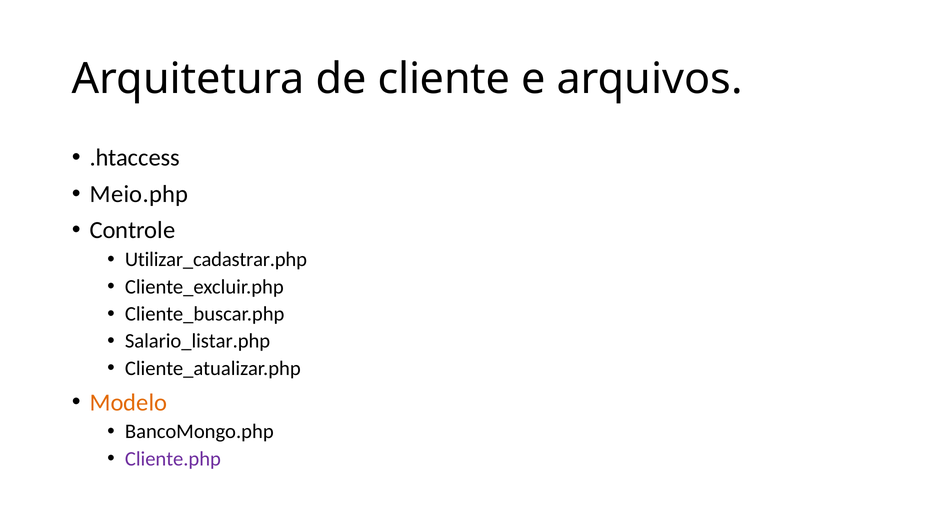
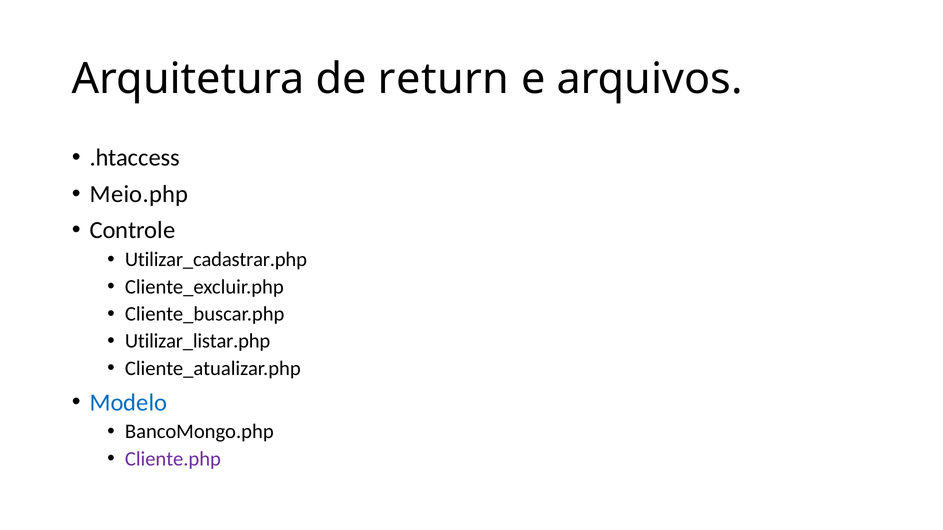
cliente: cliente -> return
Salario_listar.php: Salario_listar.php -> Utilizar_listar.php
Modelo colour: orange -> blue
